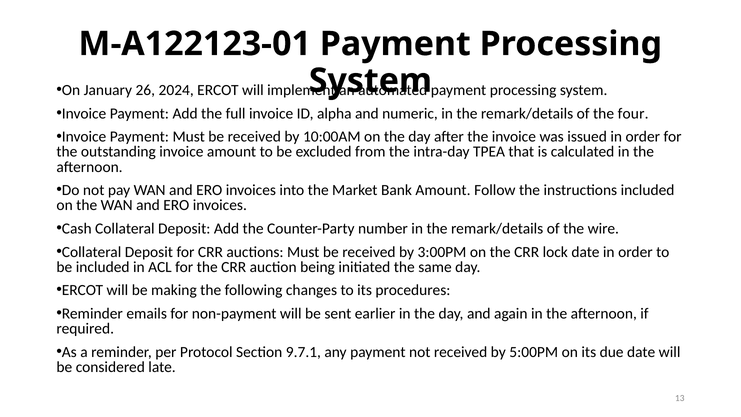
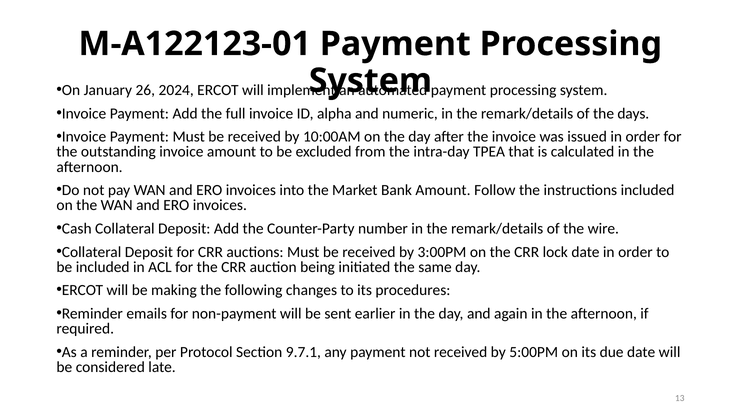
four: four -> days
